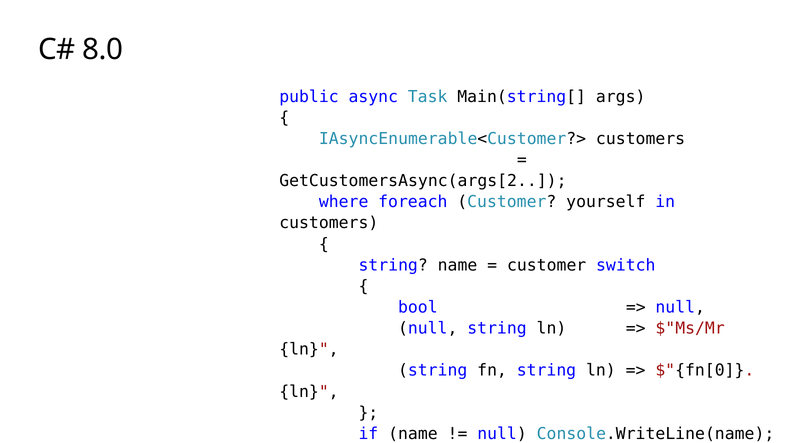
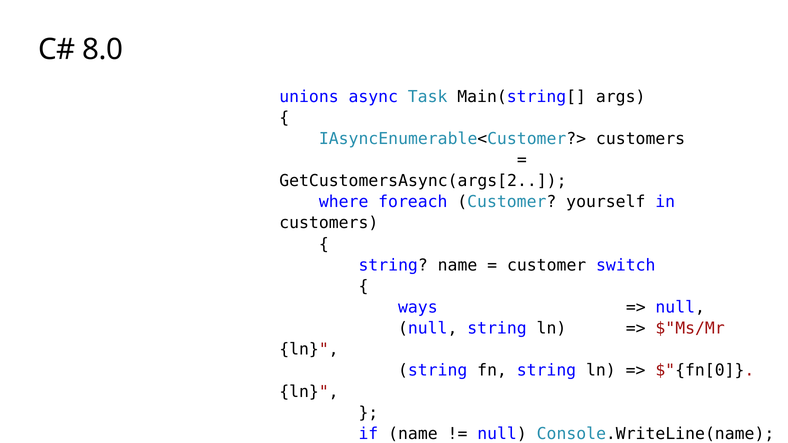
public: public -> unions
bool: bool -> ways
